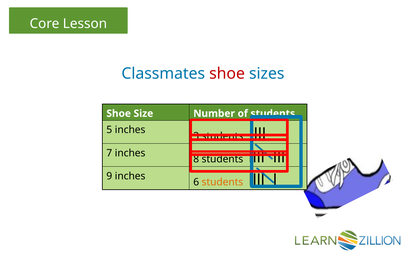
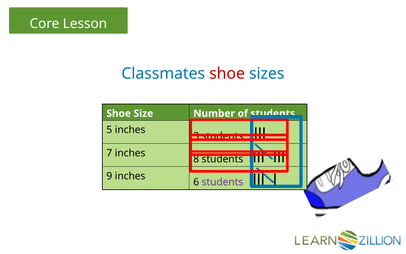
students at (222, 182) colour: orange -> purple
